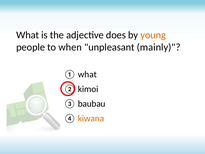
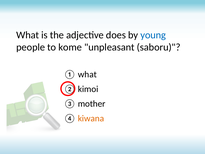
young colour: orange -> blue
when: when -> kome
mainly: mainly -> saboru
baubau: baubau -> mother
